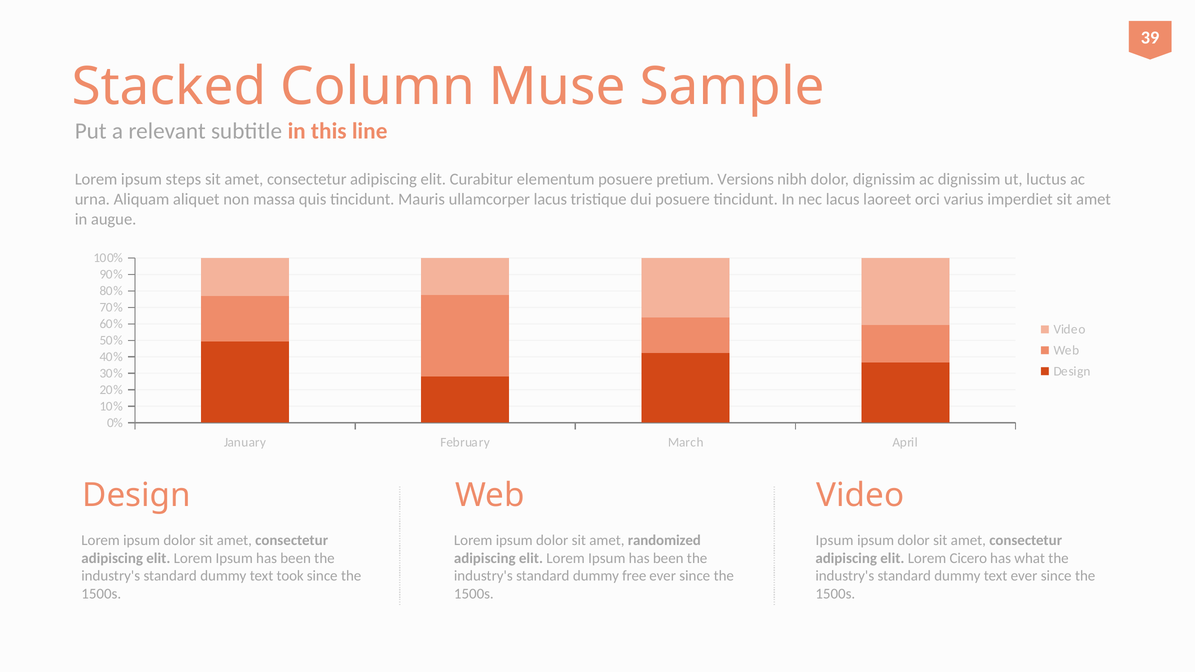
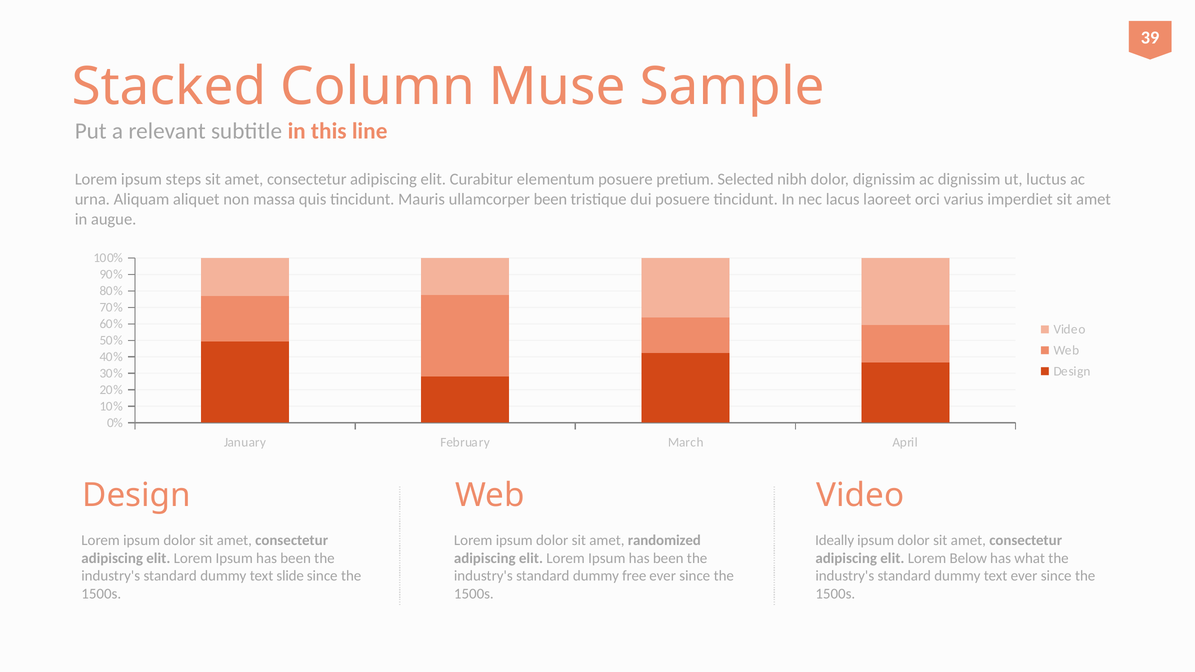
Versions: Versions -> Selected
ullamcorper lacus: lacus -> been
Ipsum at (835, 540): Ipsum -> Ideally
Cicero: Cicero -> Below
took: took -> slide
